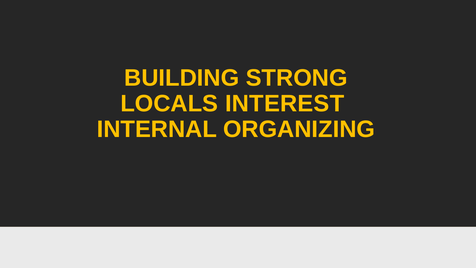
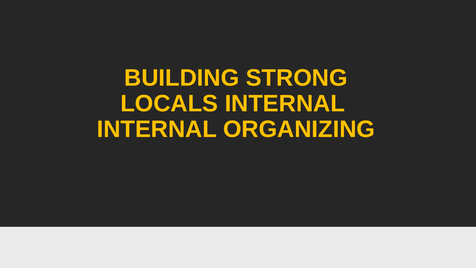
LOCALS INTEREST: INTEREST -> INTERNAL
